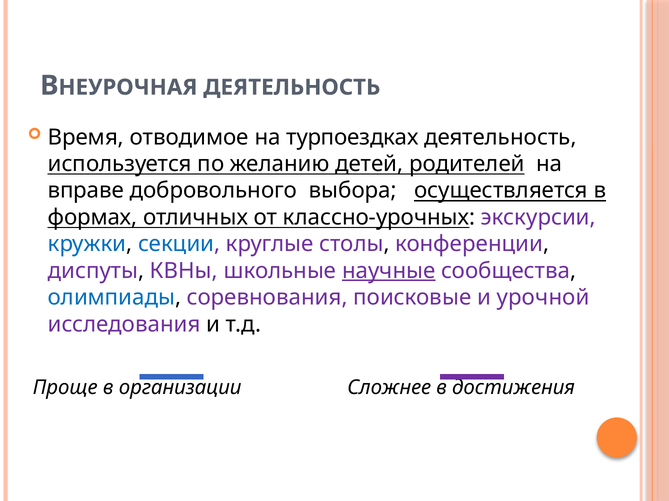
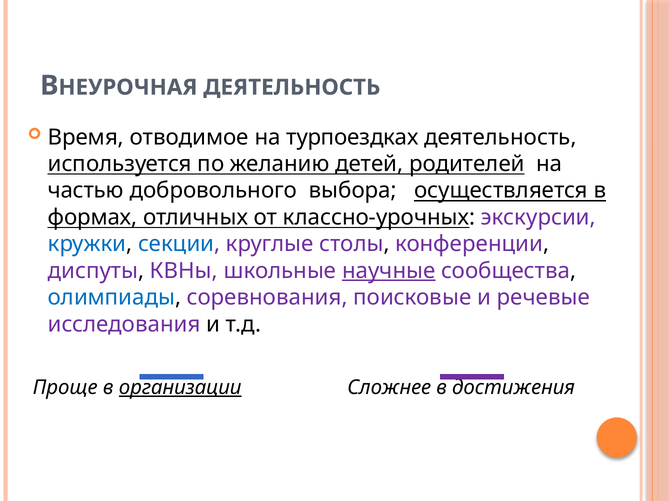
вправе: вправе -> частью
урочной: урочной -> речевые
организации underline: none -> present
